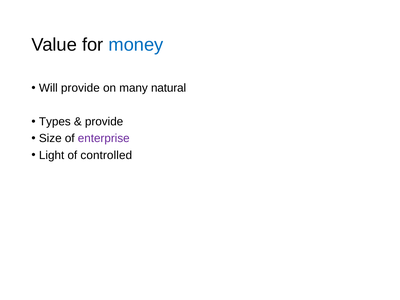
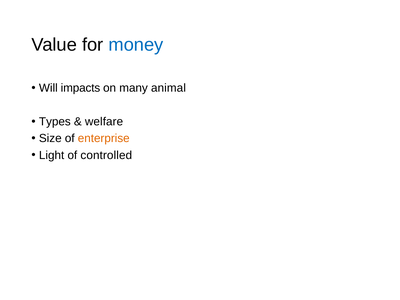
Will provide: provide -> impacts
natural: natural -> animal
provide at (104, 122): provide -> welfare
enterprise colour: purple -> orange
